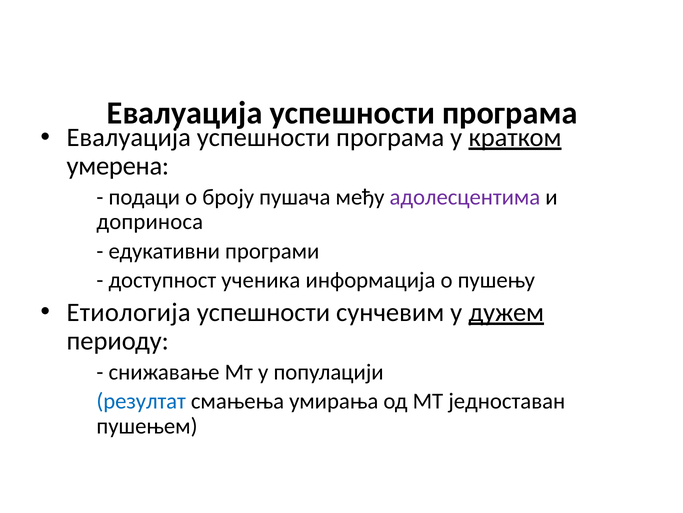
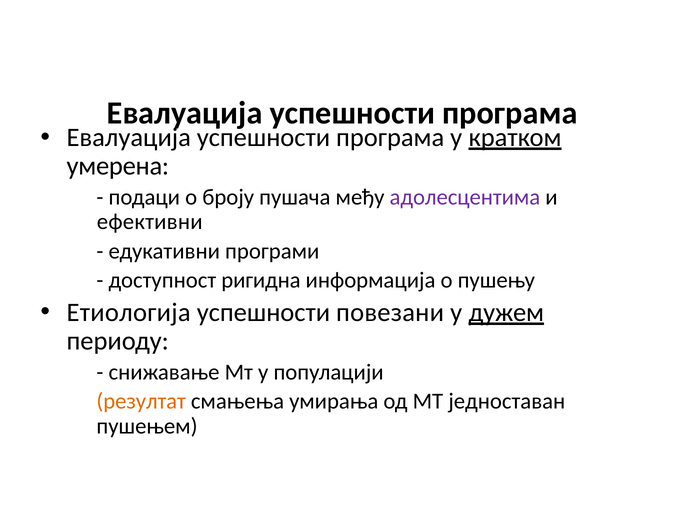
доприноса: доприноса -> ефективни
ученика: ученика -> ригидна
сунчевим: сунчевим -> повезани
резултат colour: blue -> orange
